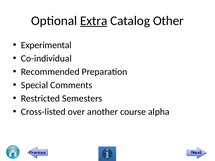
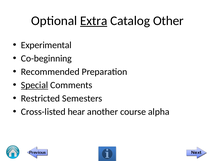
Co-individual: Co-individual -> Co-beginning
Special underline: none -> present
over: over -> hear
